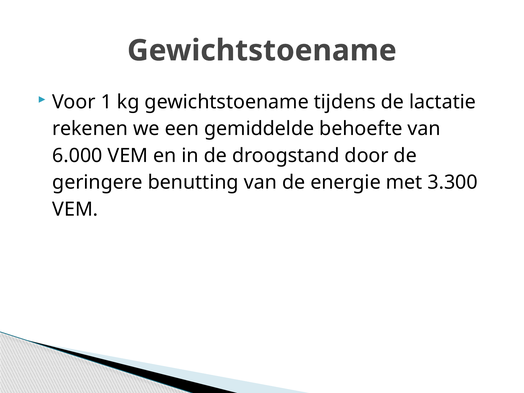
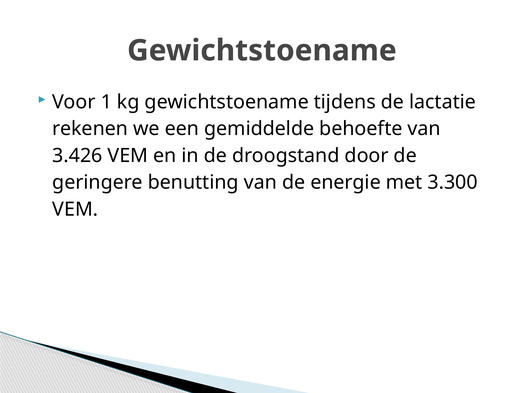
6.000: 6.000 -> 3.426
